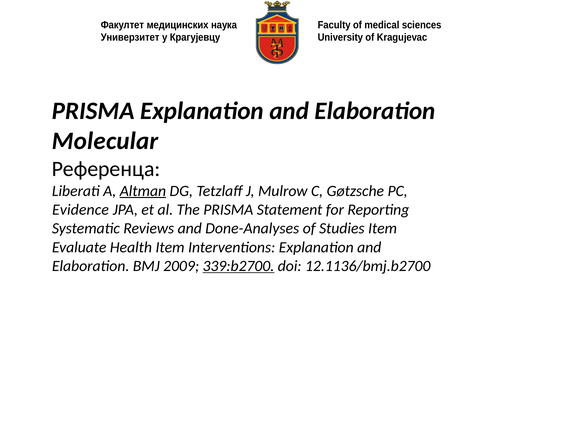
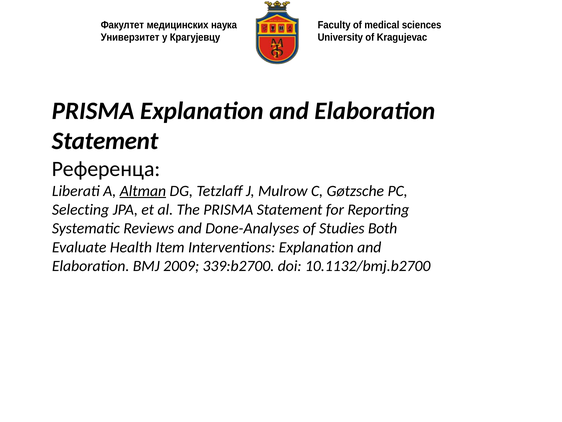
Molecular at (105, 141): Molecular -> Statement
Evidence: Evidence -> Selecting
Studies Item: Item -> Both
339:b2700 underline: present -> none
12.1136/bmj.b2700: 12.1136/bmj.b2700 -> 10.1132/bmj.b2700
